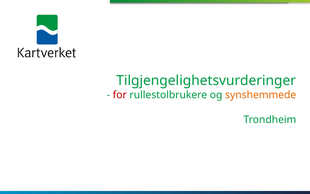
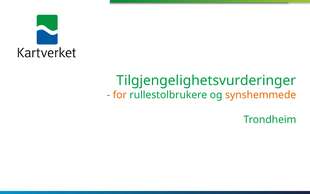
for colour: red -> orange
